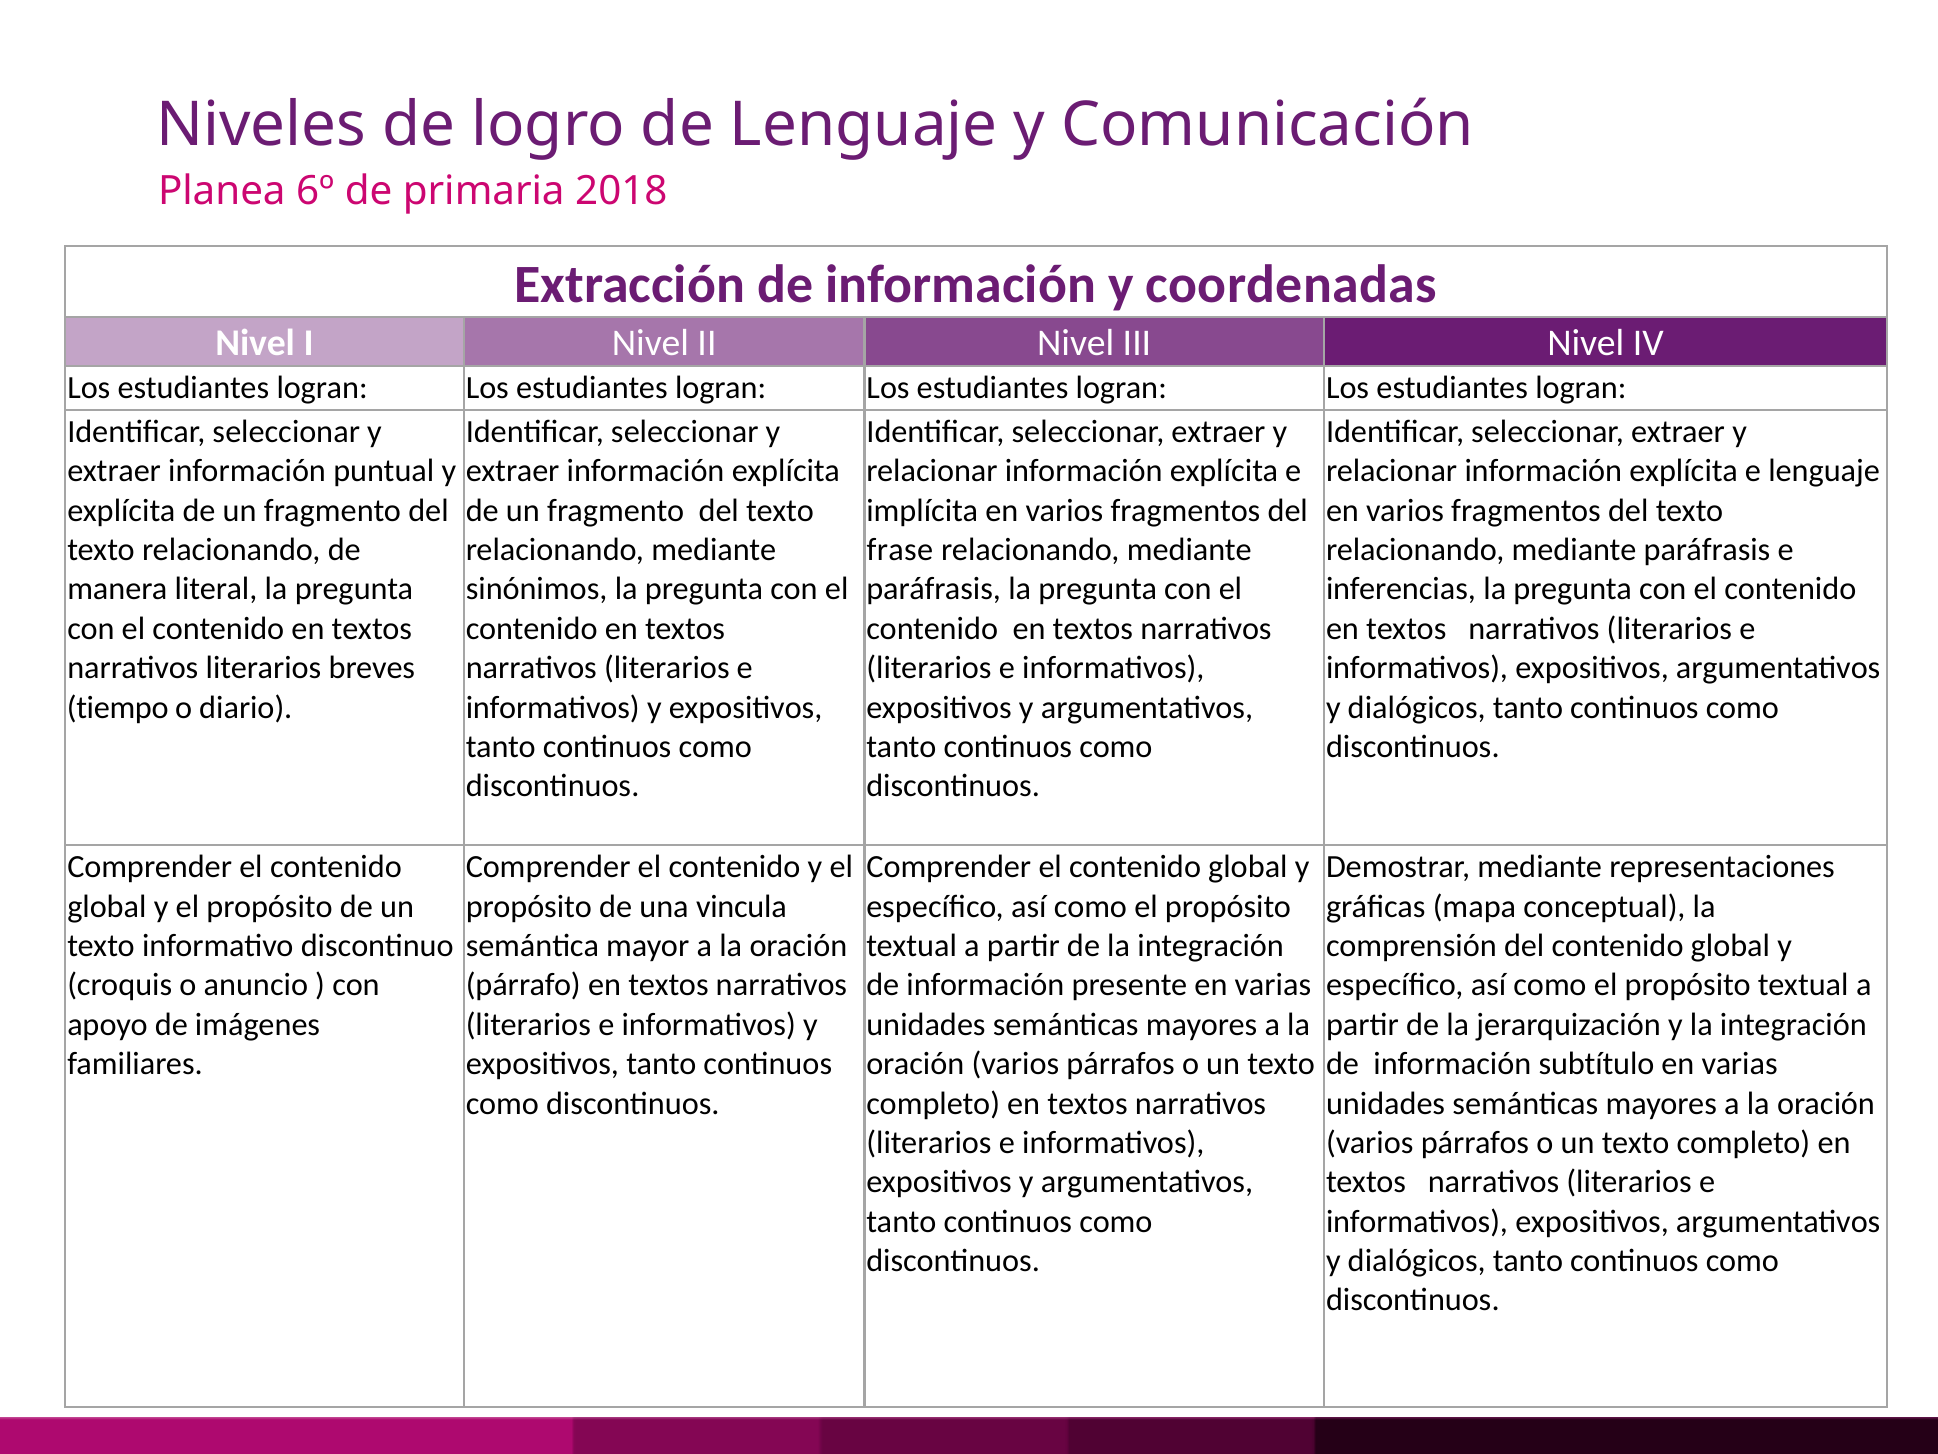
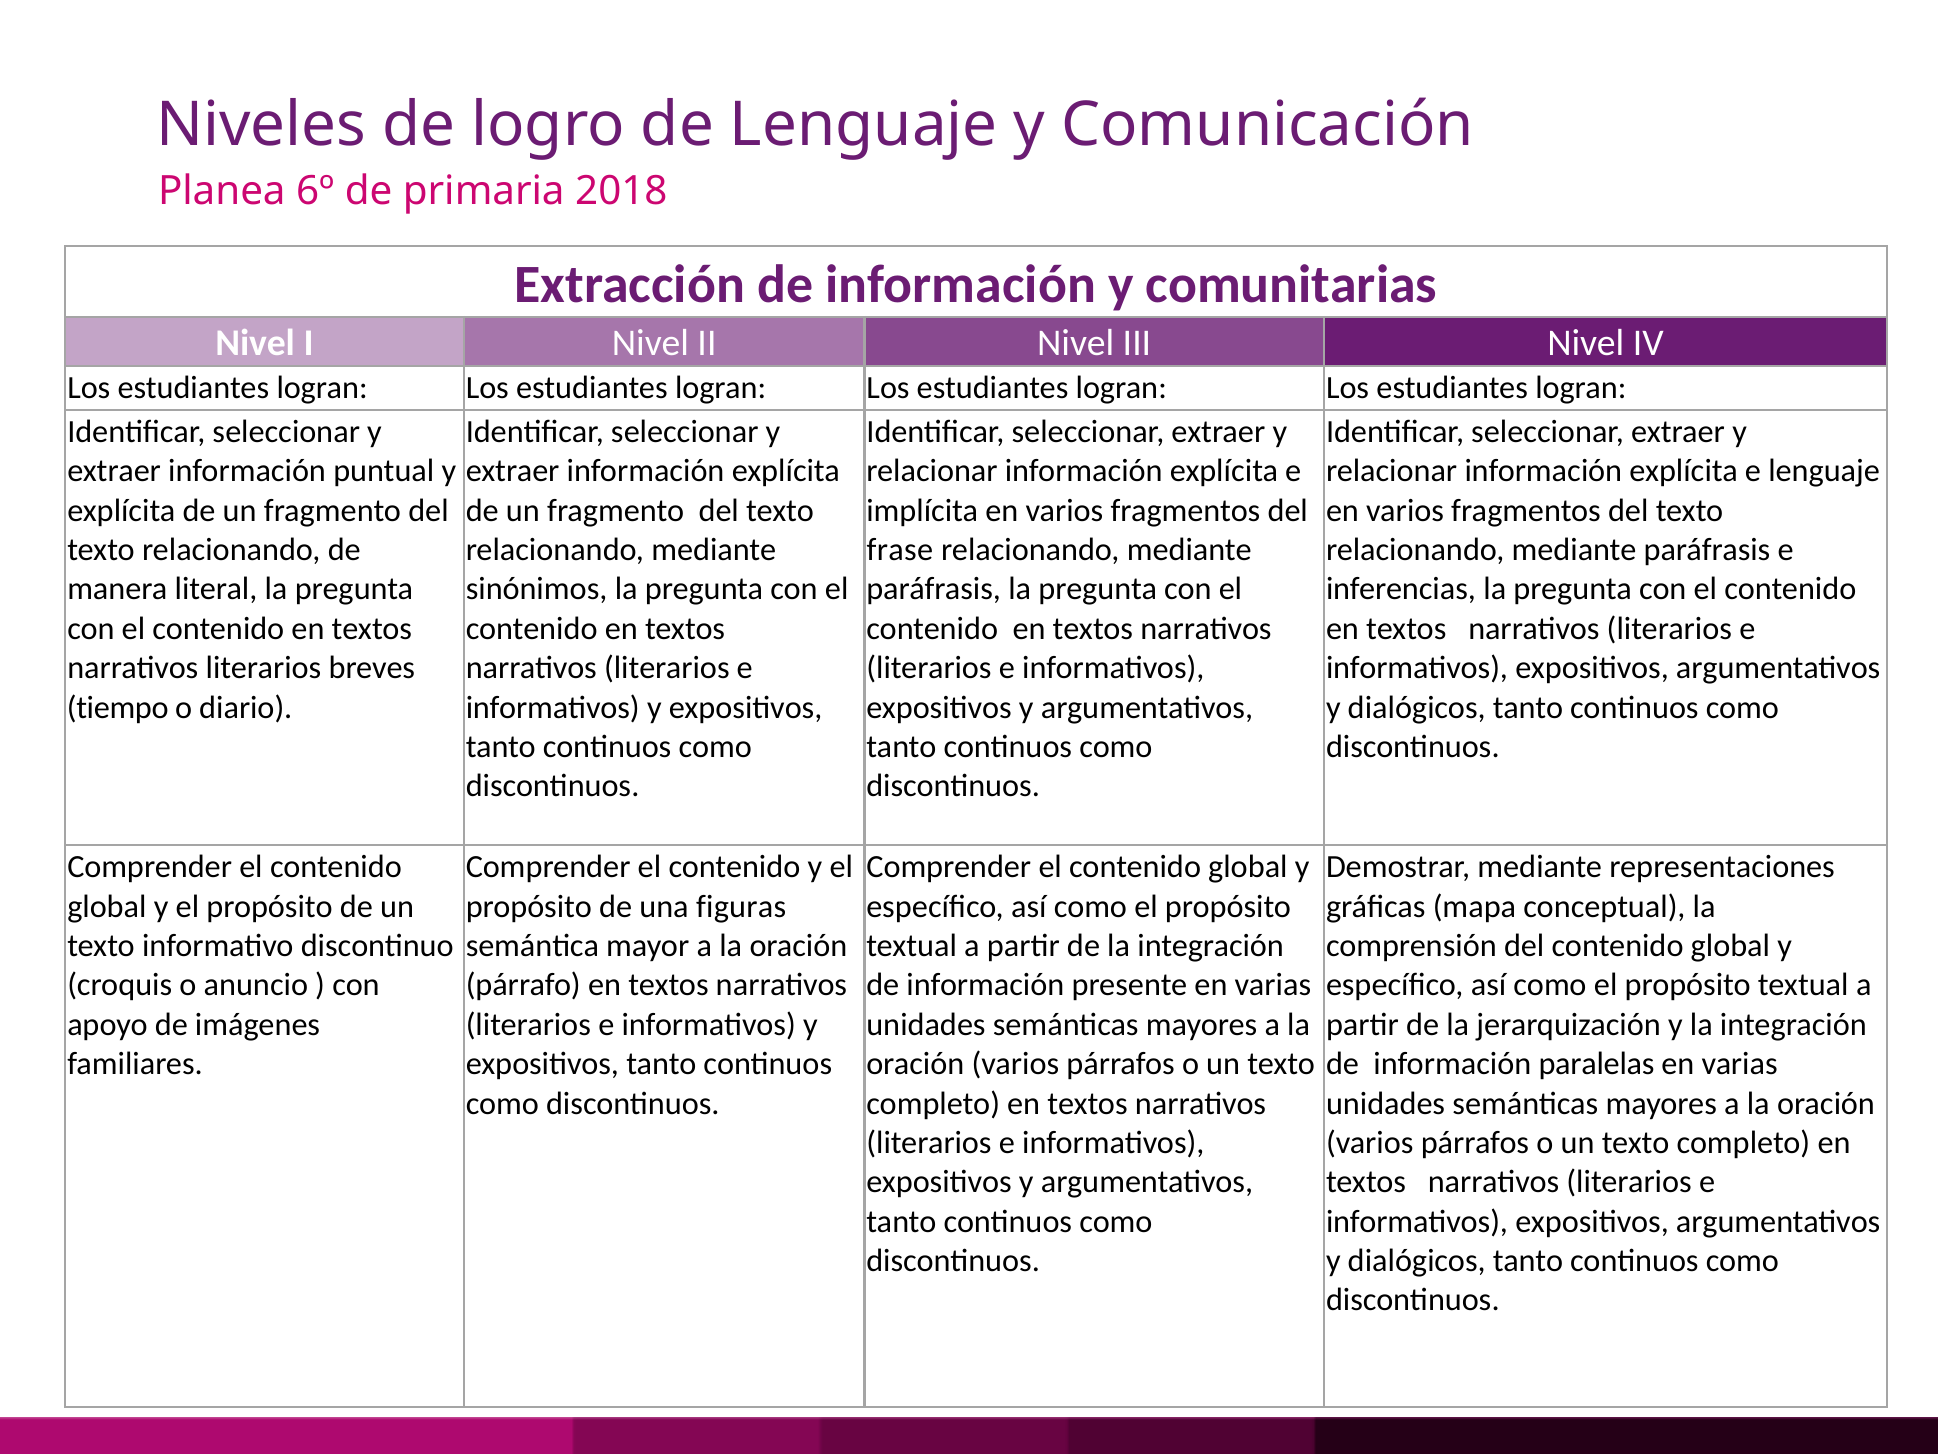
coordenadas: coordenadas -> comunitarias
vincula: vincula -> figuras
subtítulo: subtítulo -> paralelas
